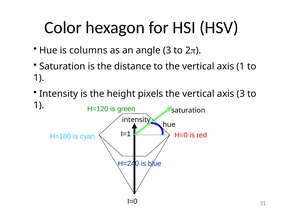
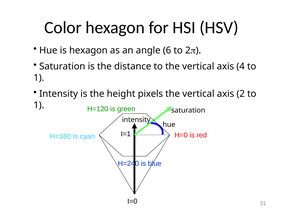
is columns: columns -> hexagon
angle 3: 3 -> 6
axis 1: 1 -> 4
axis 3: 3 -> 2
